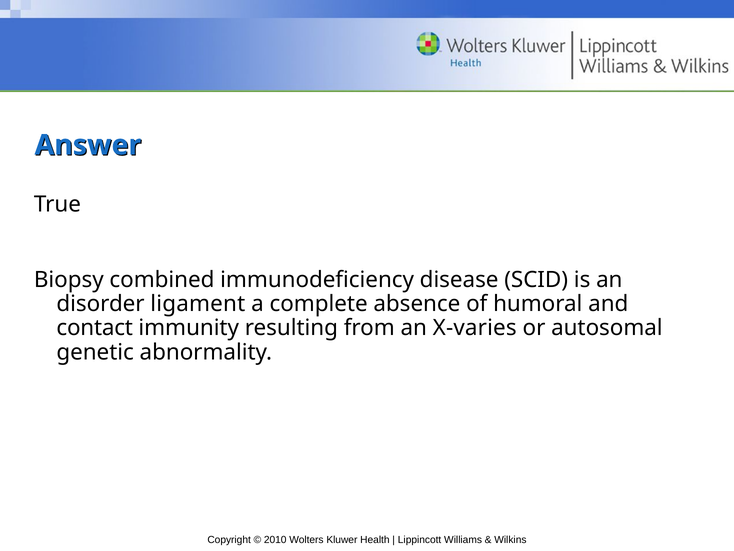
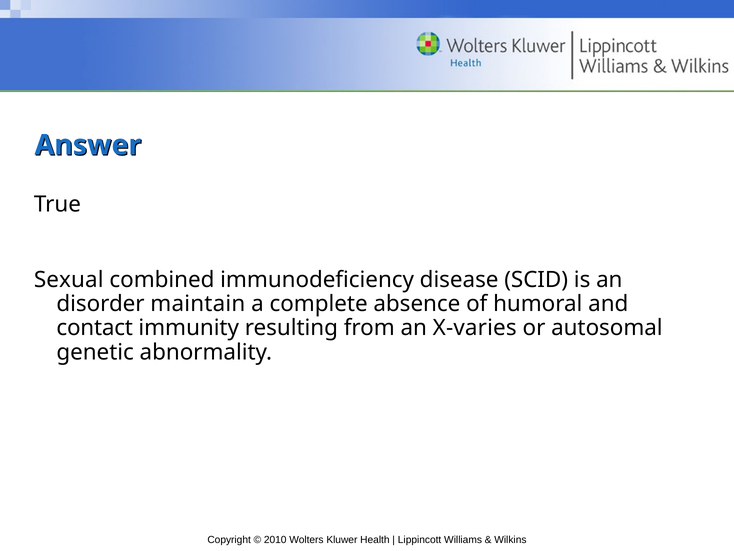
Biopsy: Biopsy -> Sexual
ligament: ligament -> maintain
